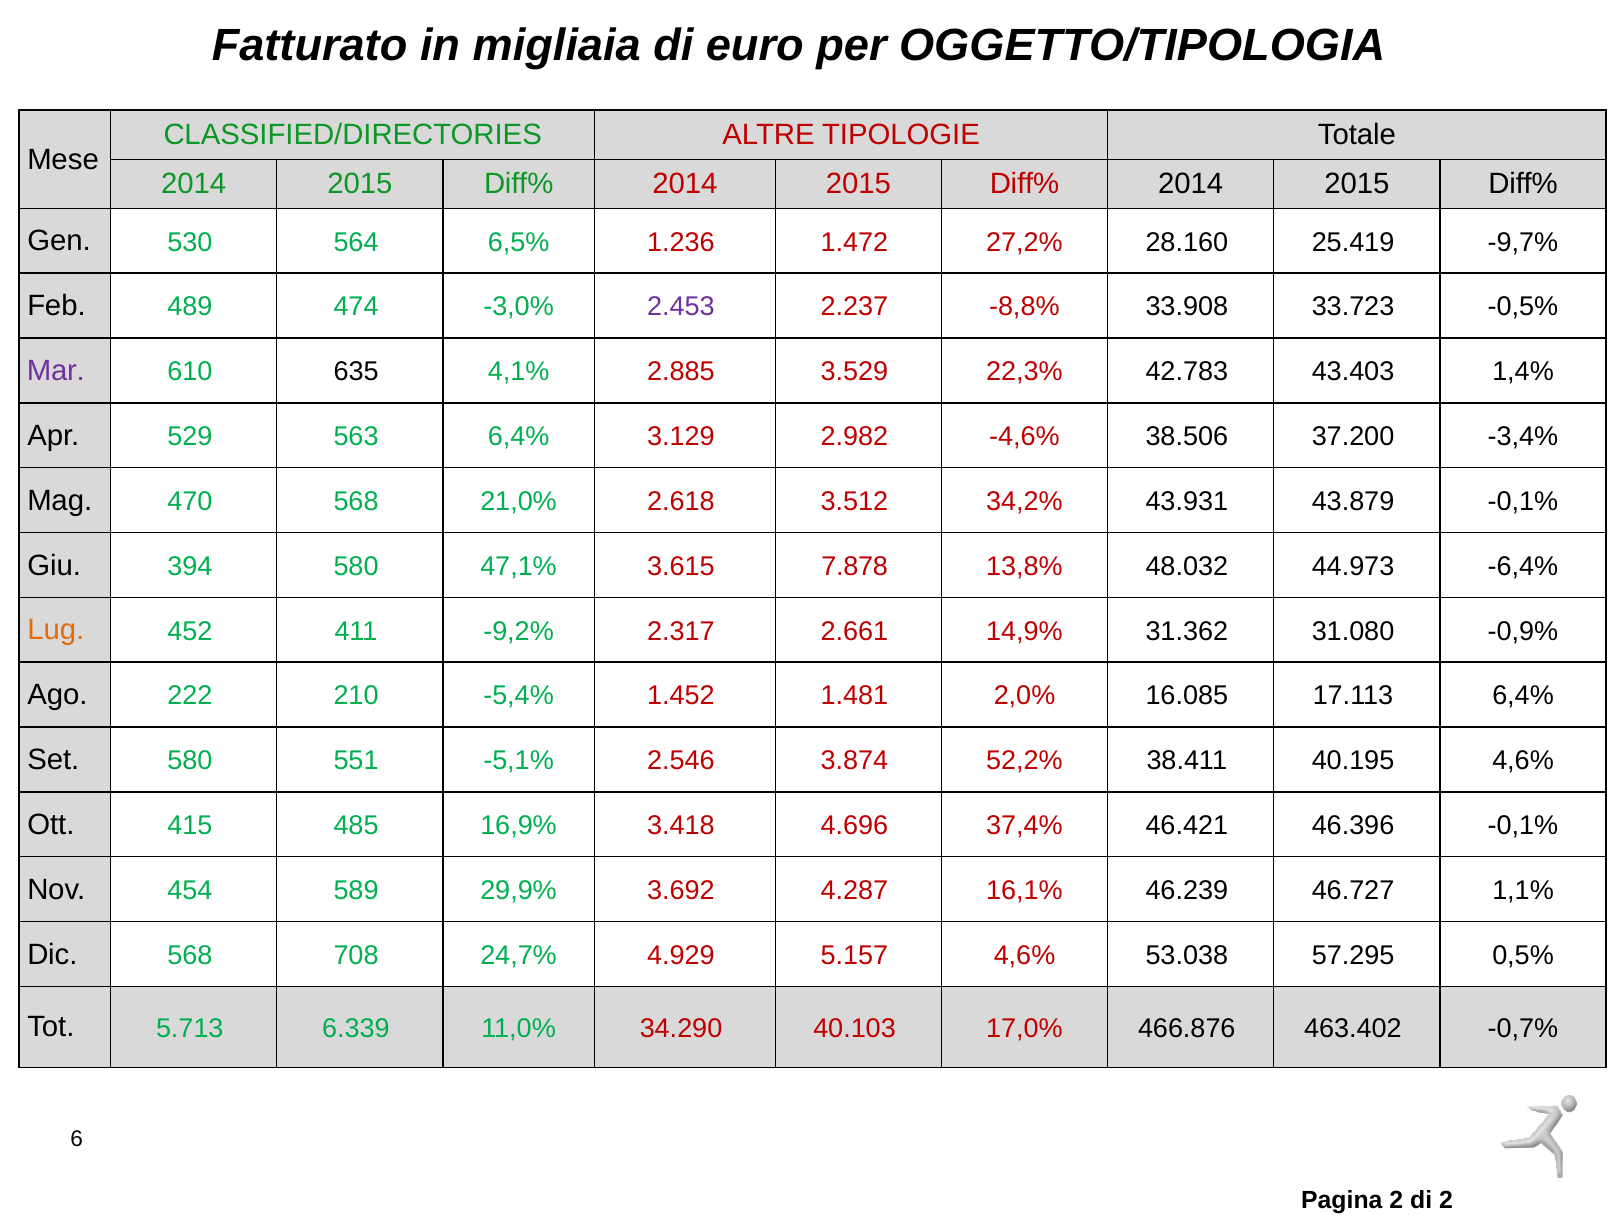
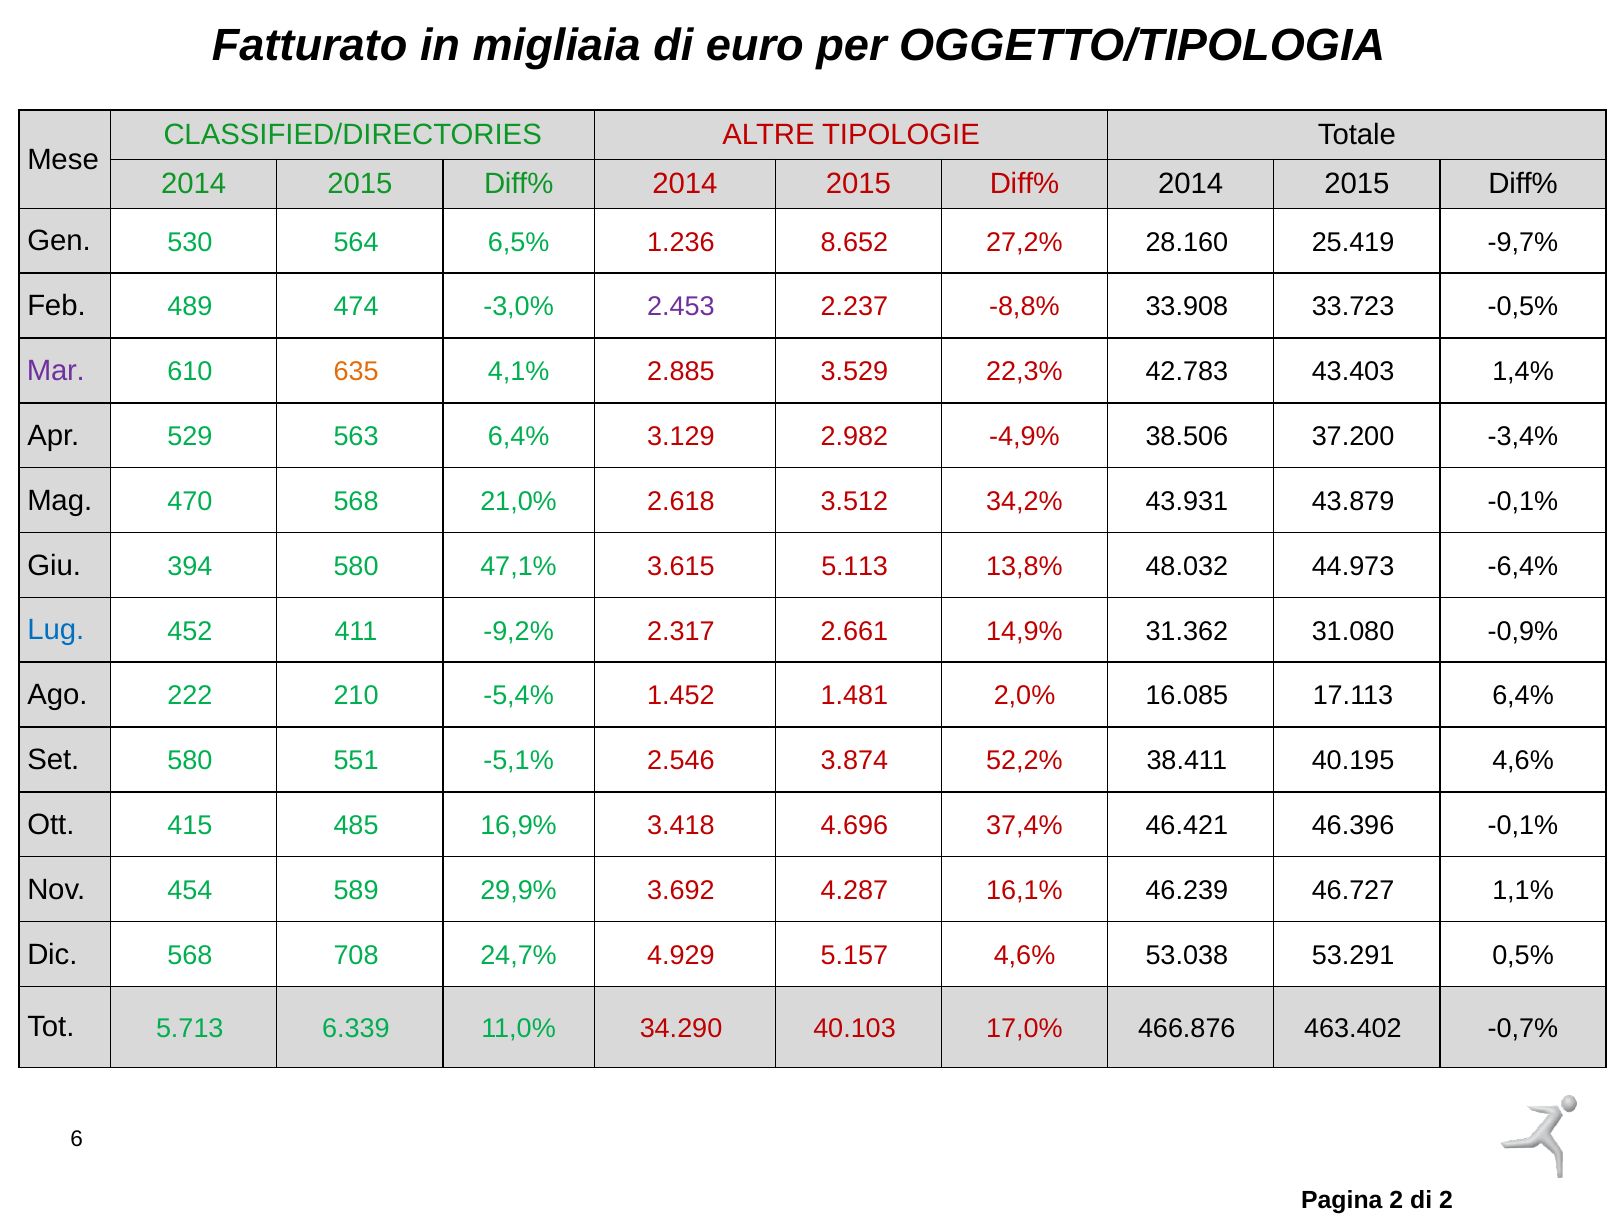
1.472: 1.472 -> 8.652
635 colour: black -> orange
-4,6%: -4,6% -> -4,9%
7.878: 7.878 -> 5.113
Lug colour: orange -> blue
57.295: 57.295 -> 53.291
